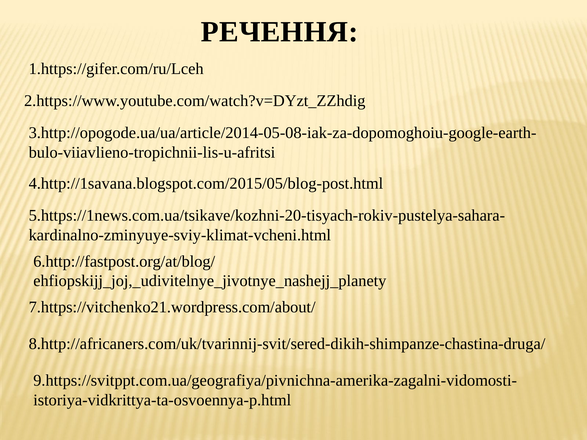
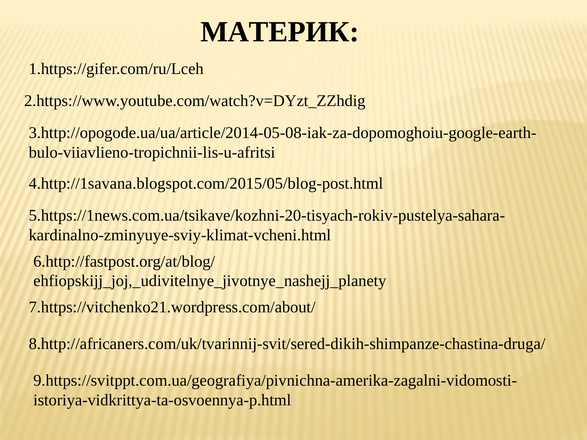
РЕЧЕННЯ: РЕЧЕННЯ -> МАТЕРИК
